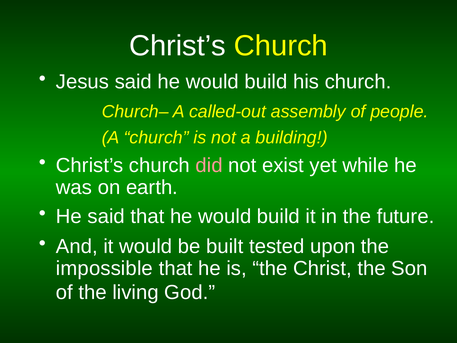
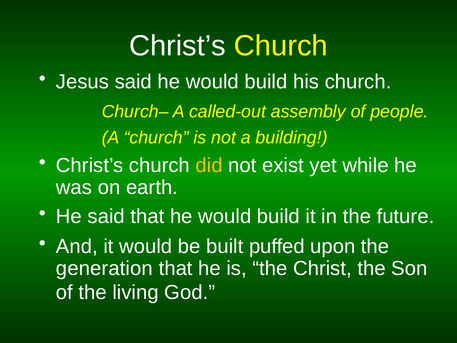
did colour: pink -> yellow
tested: tested -> puffed
impossible: impossible -> generation
